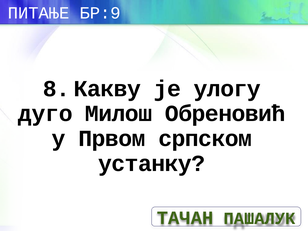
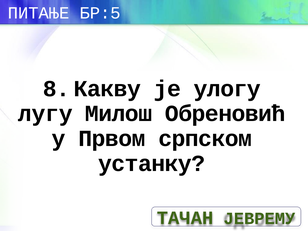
БР:9: БР:9 -> БР:5
дуго: дуго -> лугу
ПАШАЛУК: ПАШАЛУК -> ЈЕВРЕМУ
